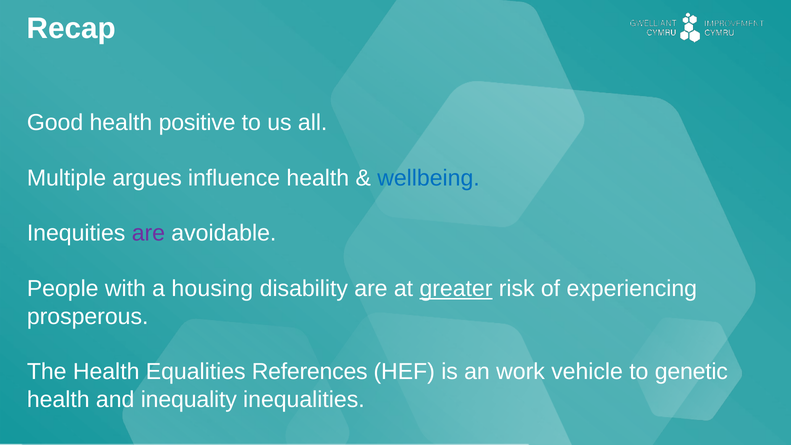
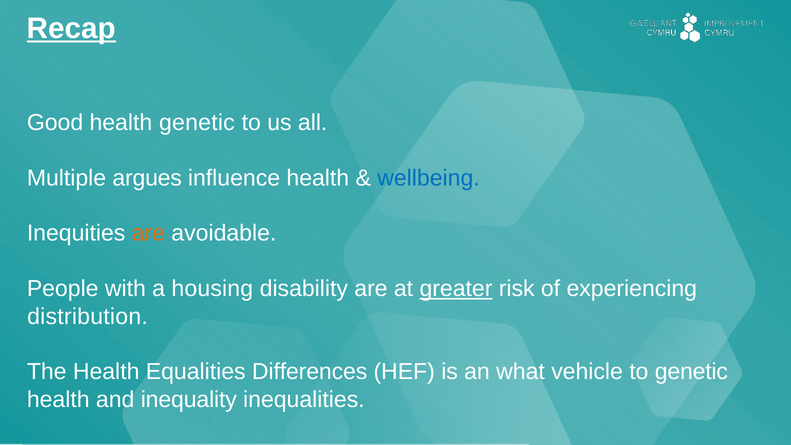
Recap underline: none -> present
health positive: positive -> genetic
are at (148, 233) colour: purple -> orange
prosperous: prosperous -> distribution
References: References -> Differences
work: work -> what
